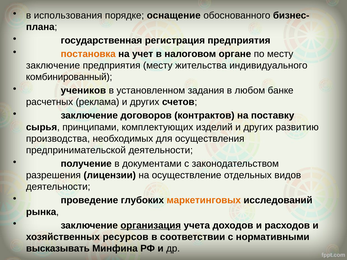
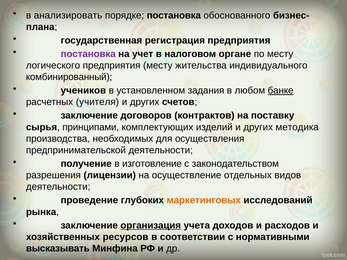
использования: использования -> анализировать
порядке оснащение: оснащение -> постановка
постановка at (88, 54) colour: orange -> purple
заключение at (53, 65): заключение -> логического
банке underline: none -> present
реклама: реклама -> учителя
развитию: развитию -> методика
документами: документами -> изготовление
